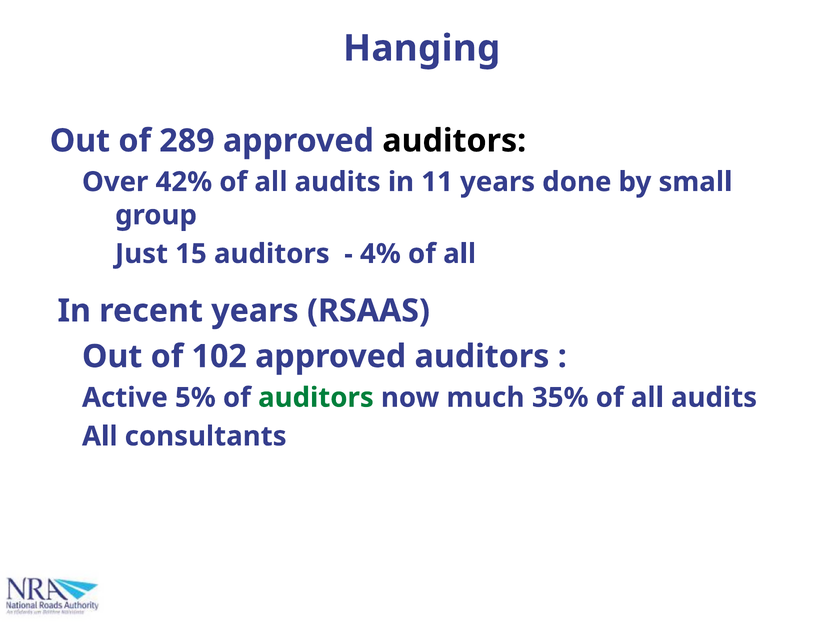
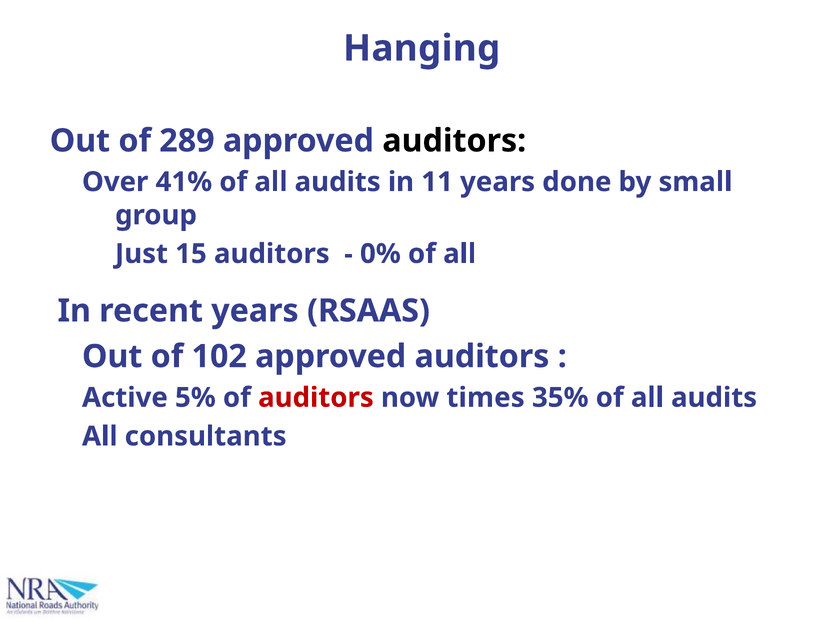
42%: 42% -> 41%
4%: 4% -> 0%
auditors at (316, 397) colour: green -> red
much: much -> times
